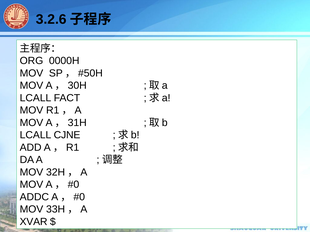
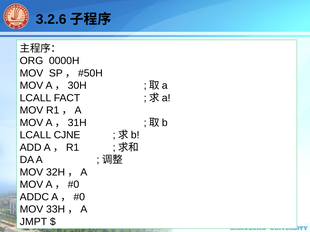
XVAR: XVAR -> JMPT
